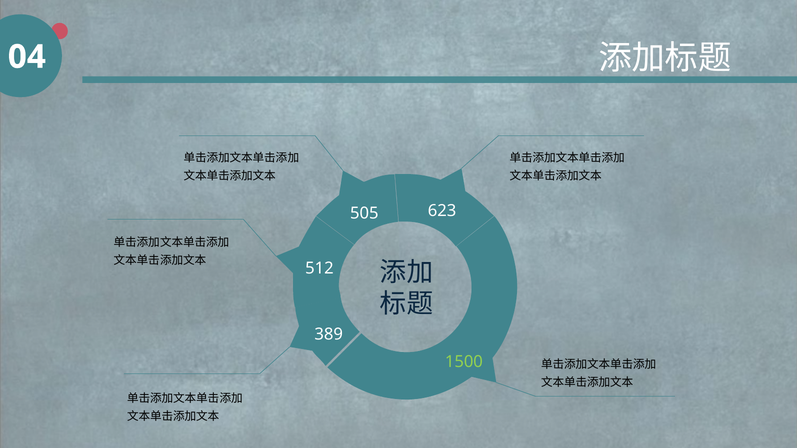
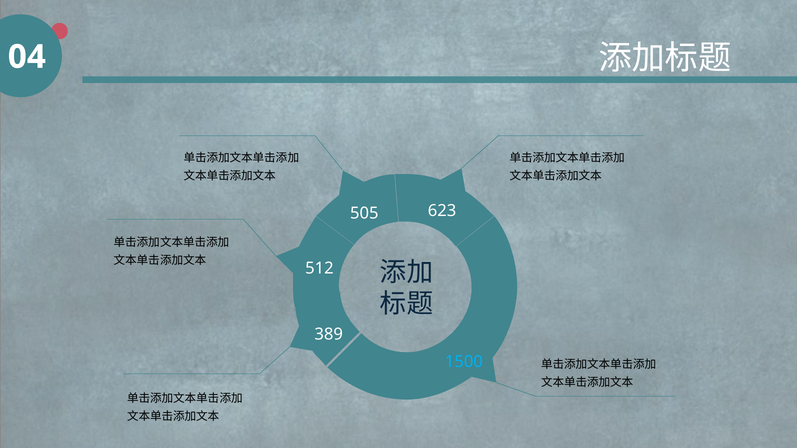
1500 colour: light green -> light blue
